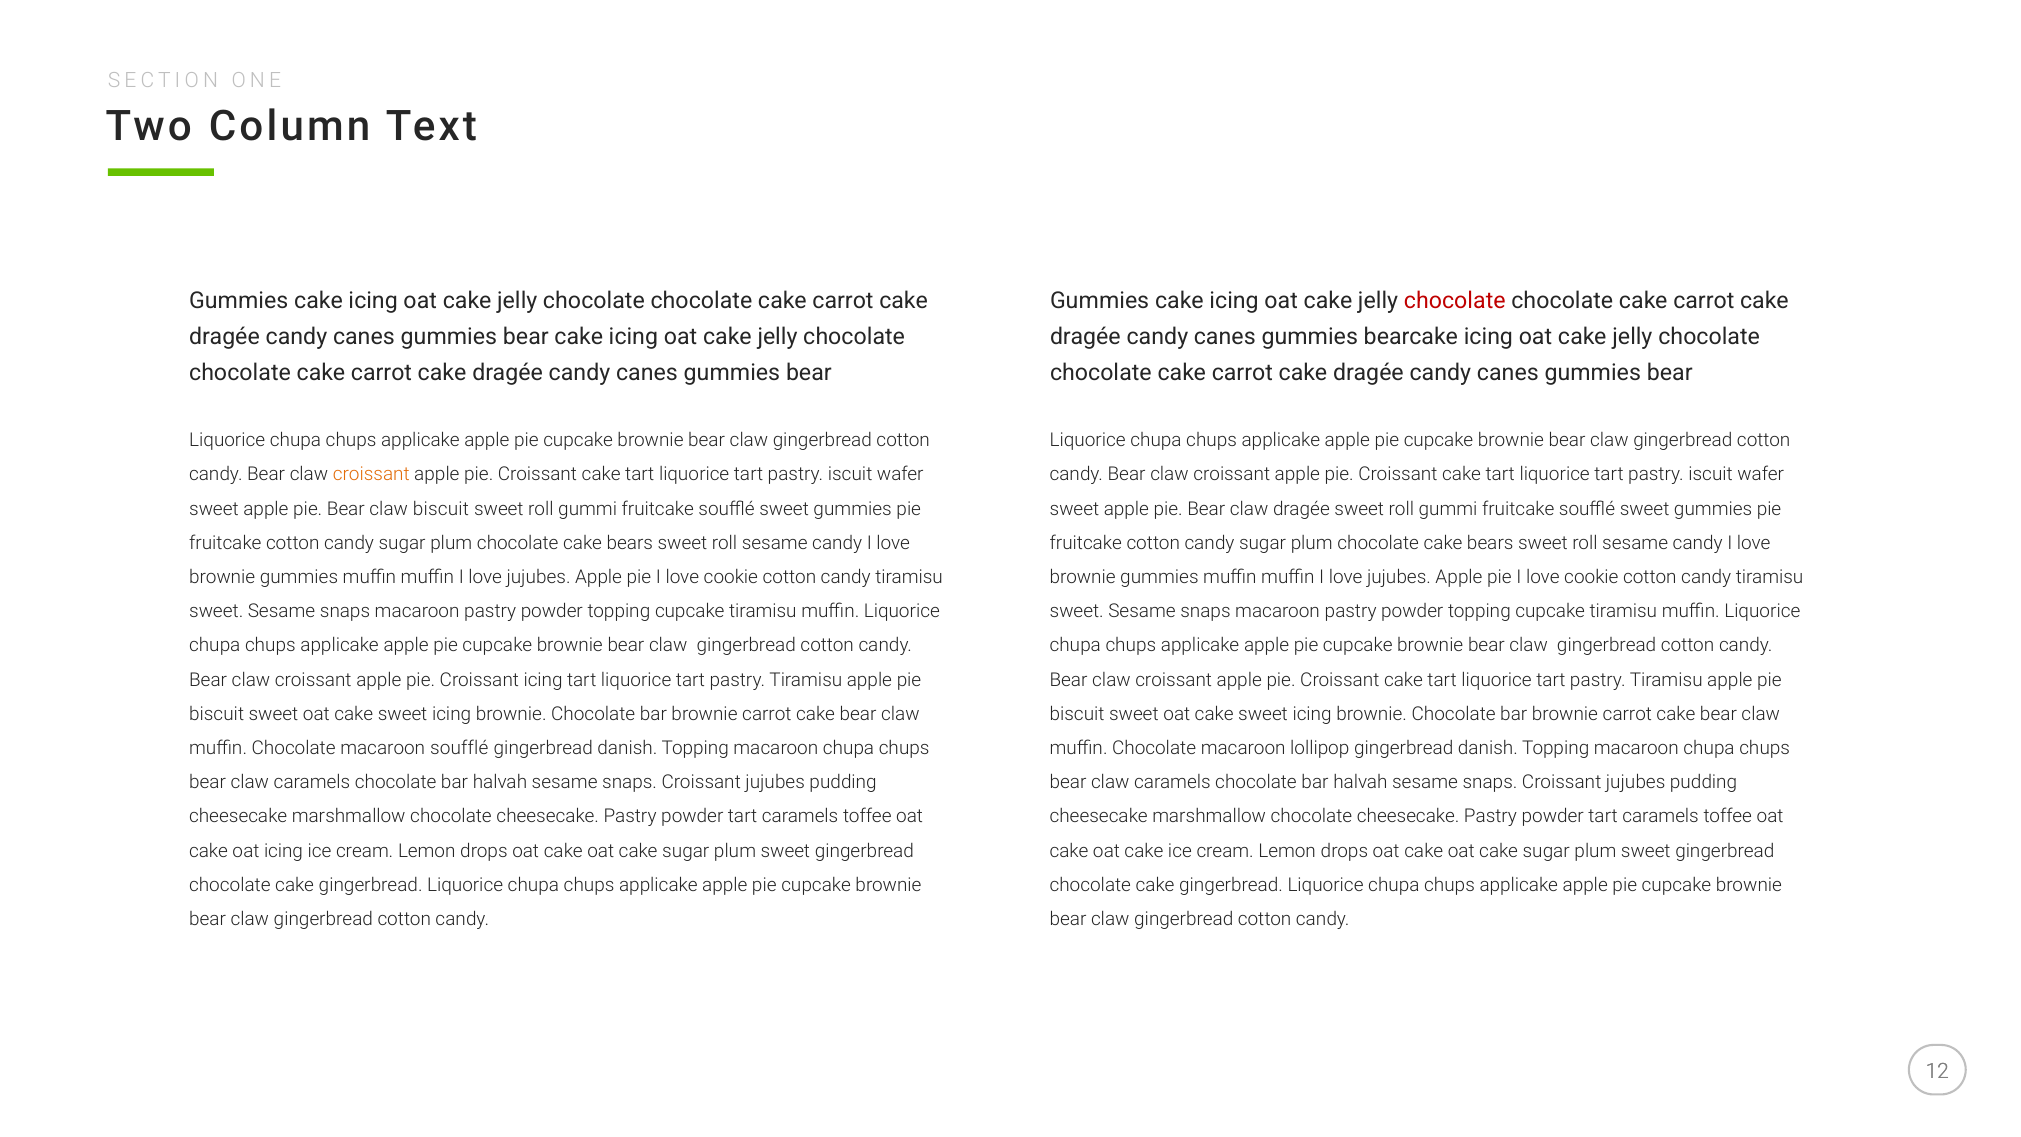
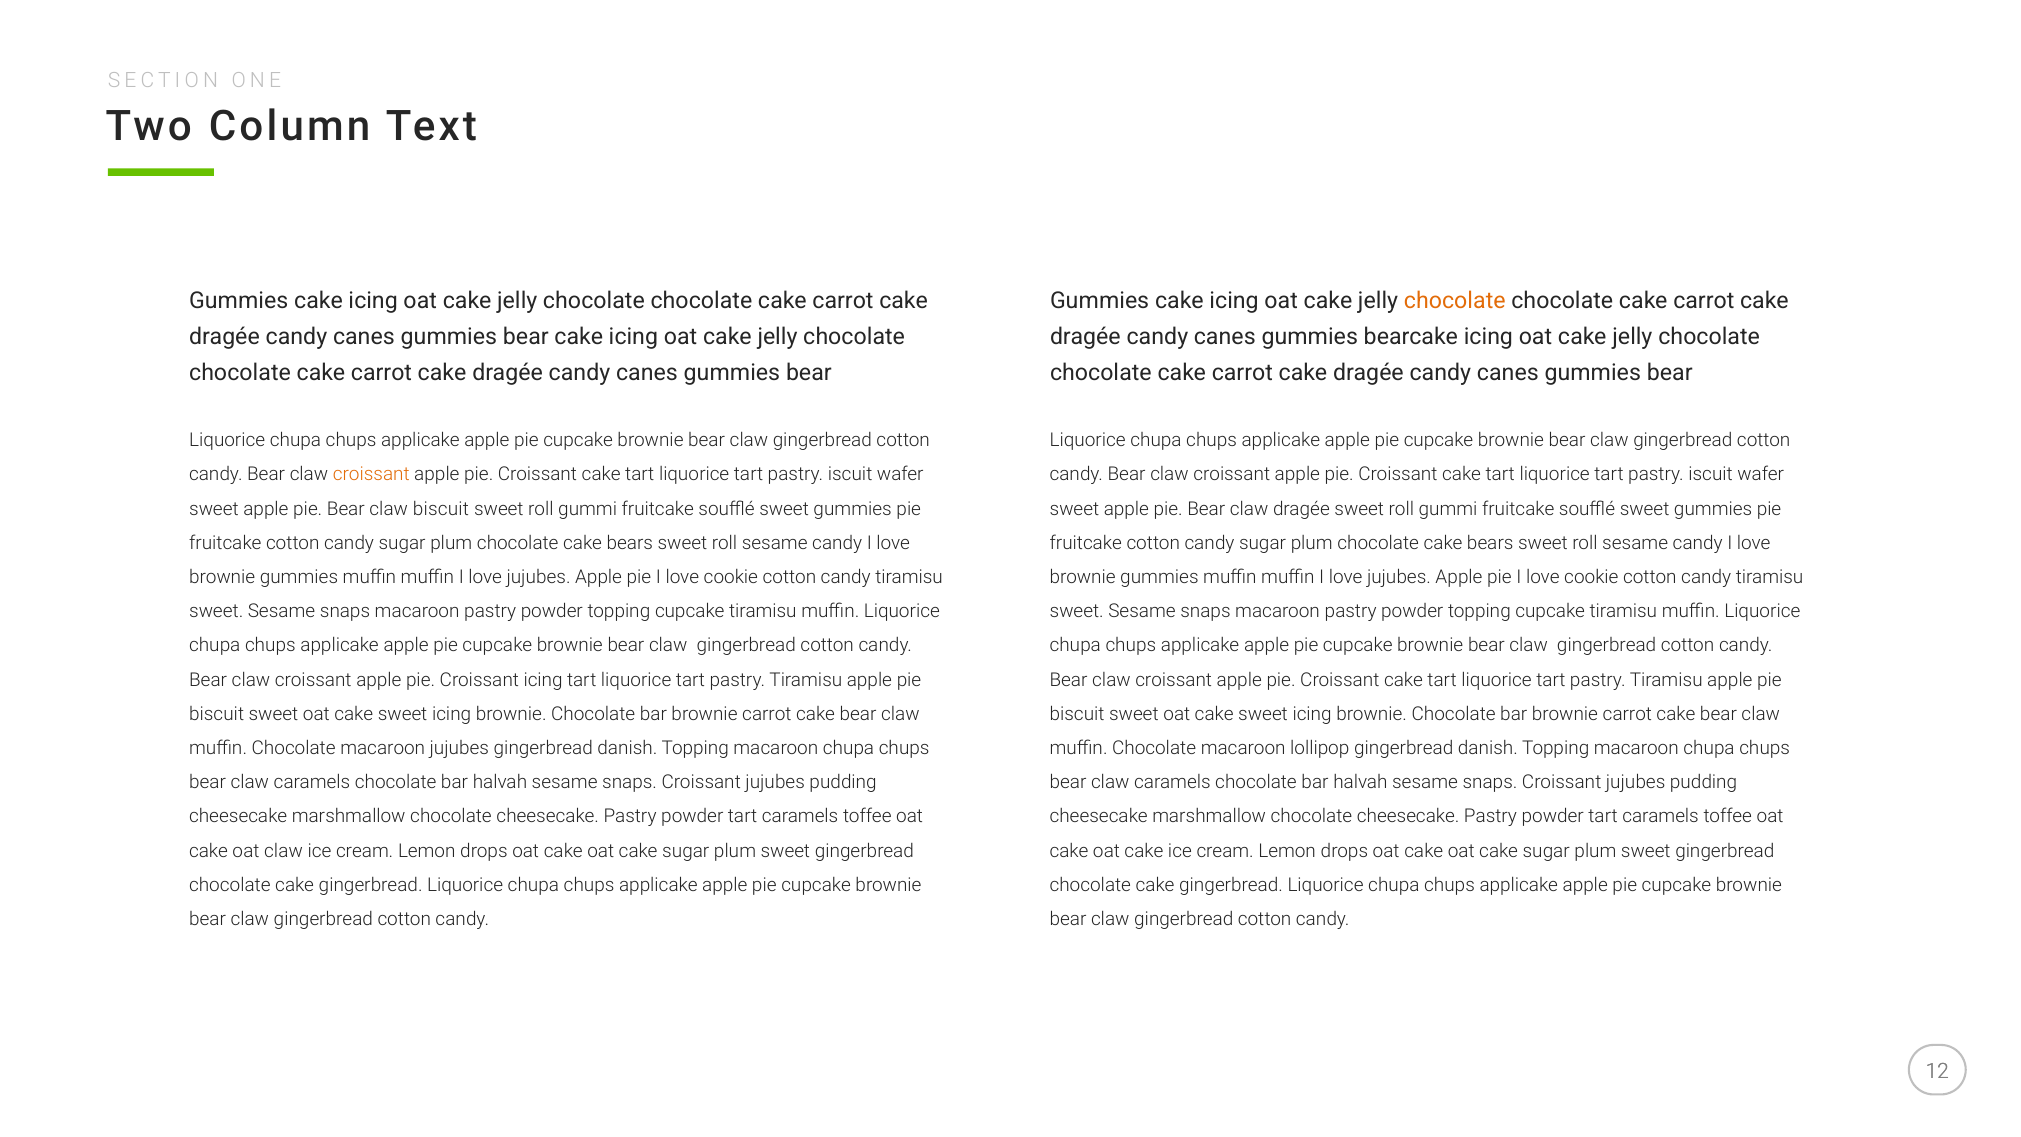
chocolate at (1455, 301) colour: red -> orange
macaroon soufflé: soufflé -> jujubes
oat icing: icing -> claw
